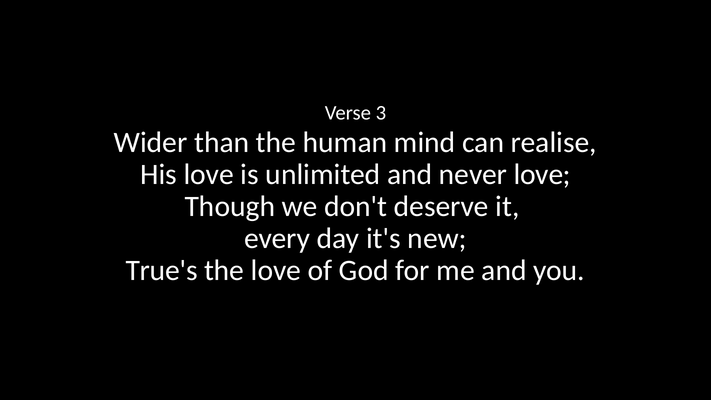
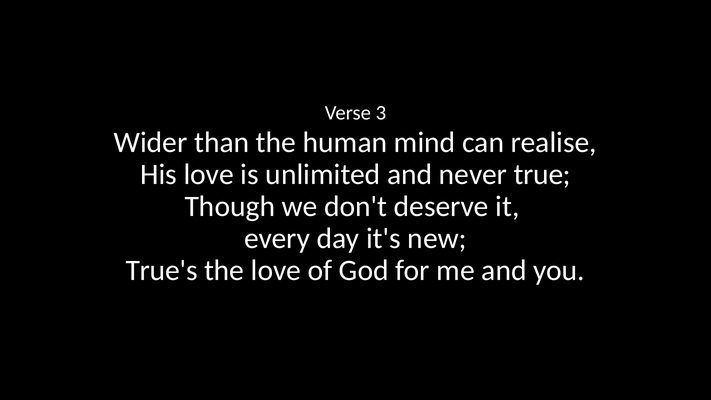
never love: love -> true
